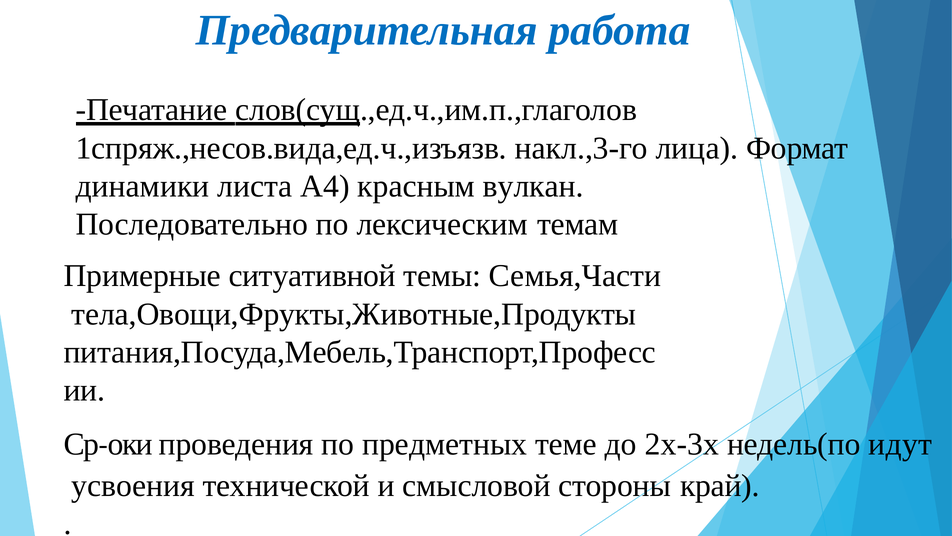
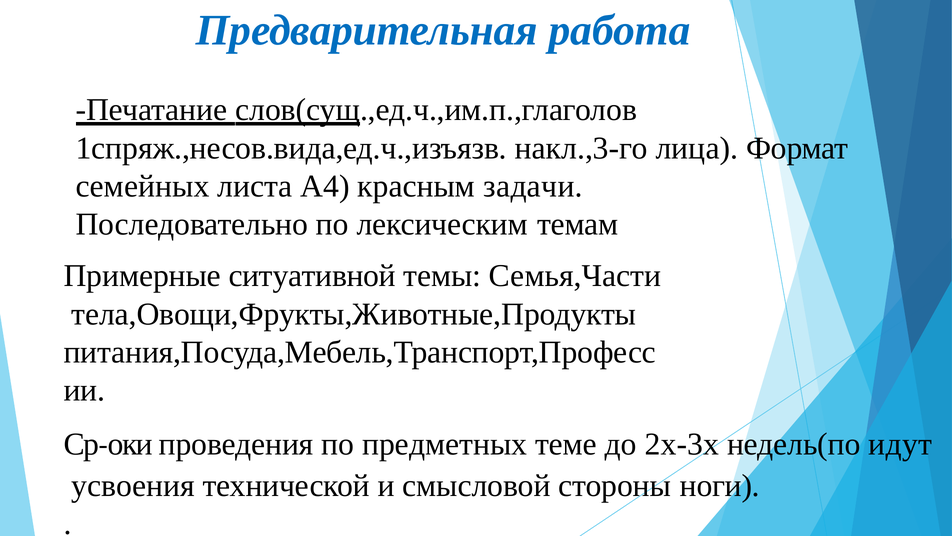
динамики: динамики -> семейных
вулкан: вулкан -> задачи
край: край -> ноги
